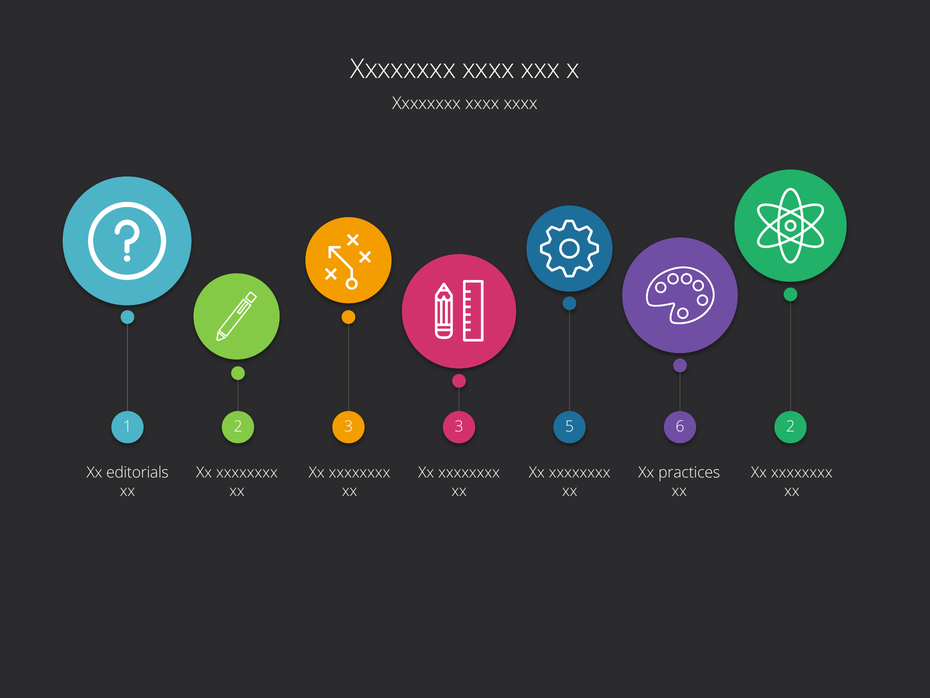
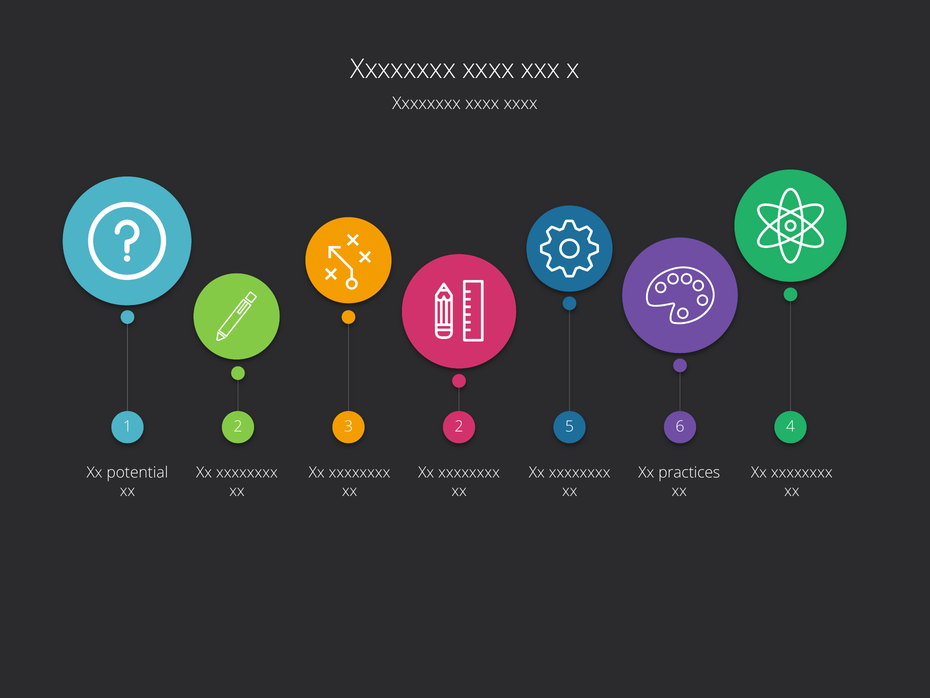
1 3: 3 -> 2
6 2: 2 -> 4
editorials: editorials -> potential
